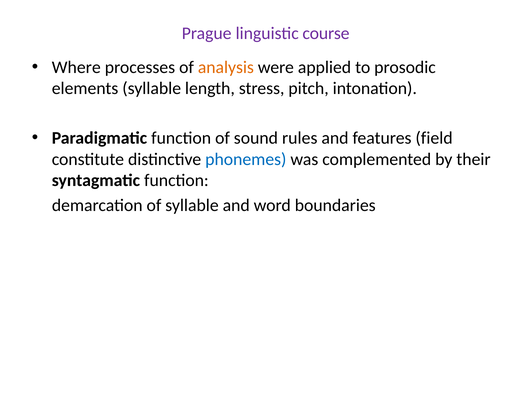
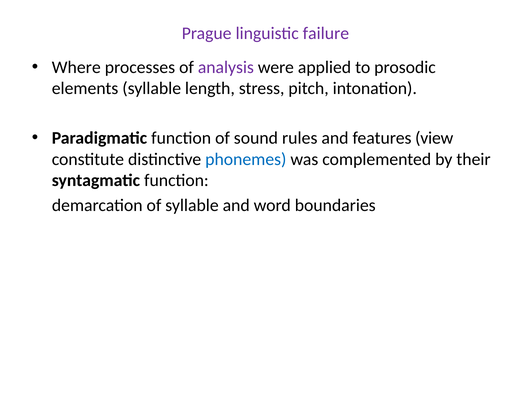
course: course -> failure
analysis colour: orange -> purple
field: field -> view
